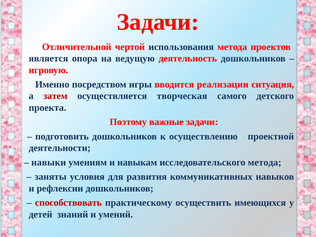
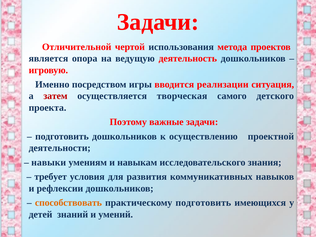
исследовательского метода: метода -> знания
заняты: заняты -> требует
способствовать colour: red -> orange
практическому осуществить: осуществить -> подготовить
